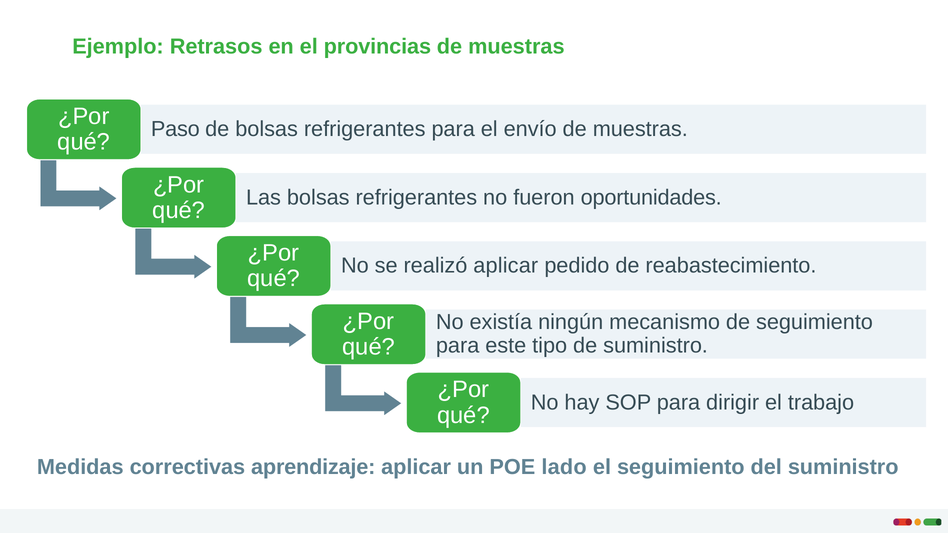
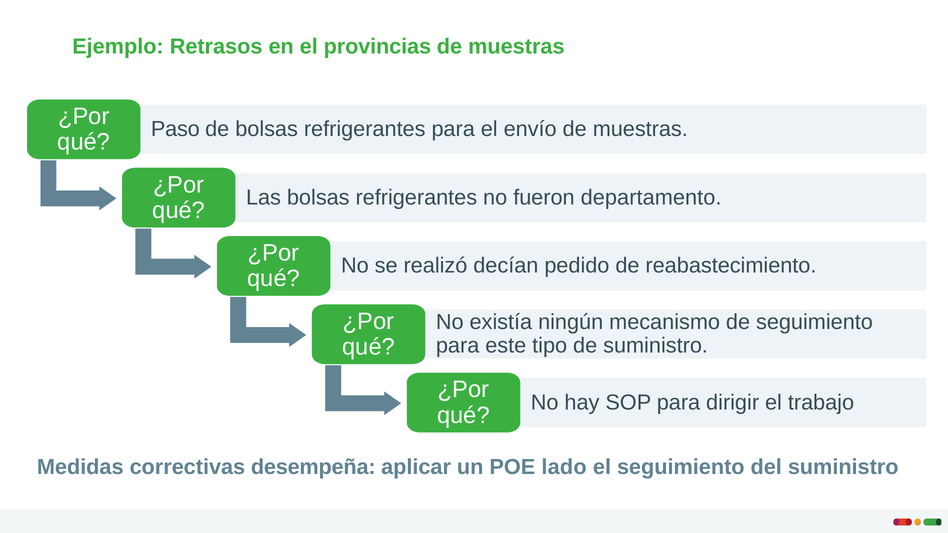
oportunidades: oportunidades -> departamento
realizó aplicar: aplicar -> decían
aprendizaje: aprendizaje -> desempeña
